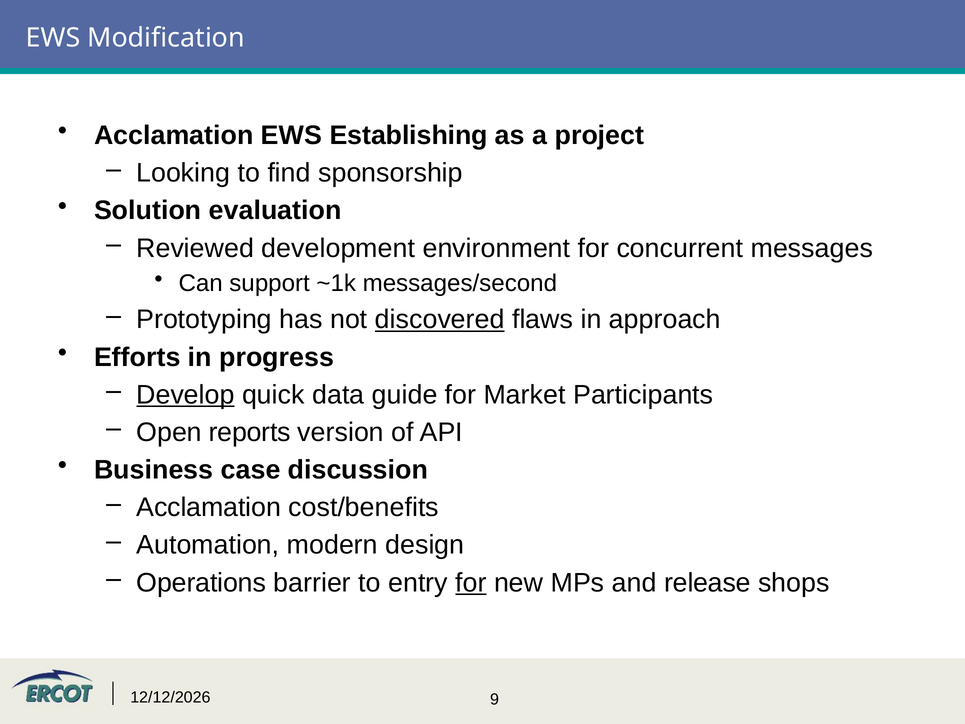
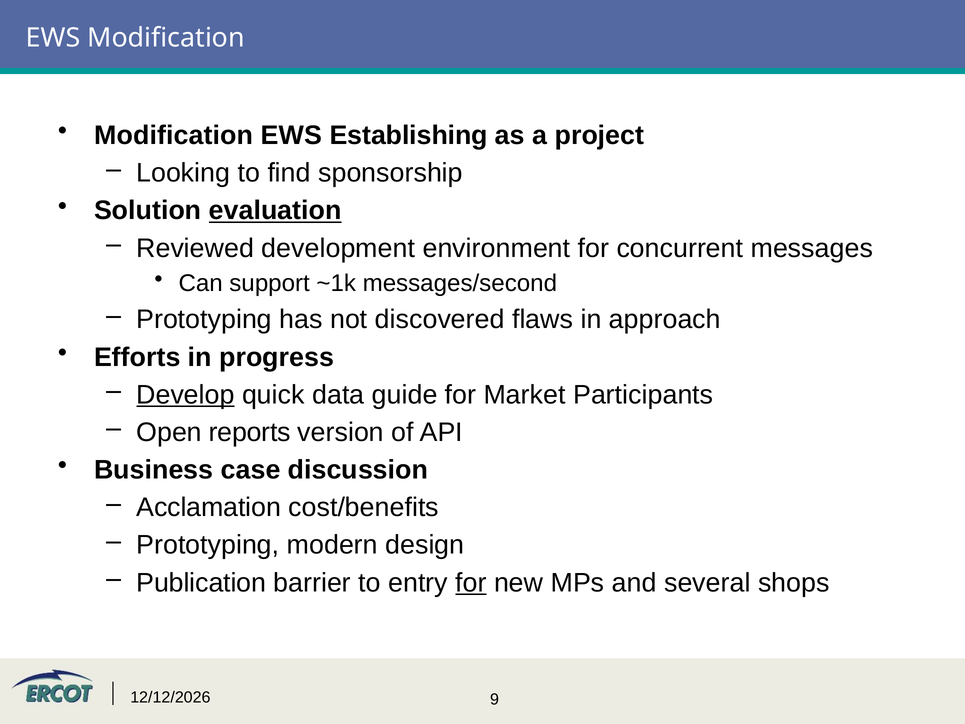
Acclamation at (174, 135): Acclamation -> Modification
evaluation underline: none -> present
discovered underline: present -> none
Automation at (208, 545): Automation -> Prototyping
Operations: Operations -> Publication
release: release -> several
